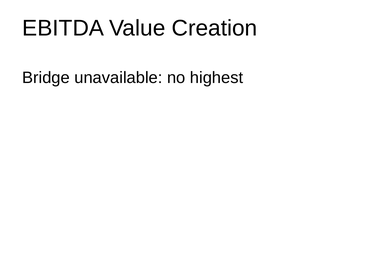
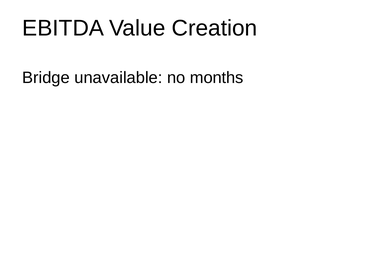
highest: highest -> months
